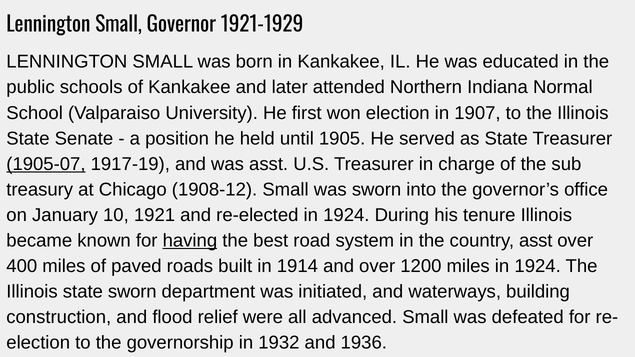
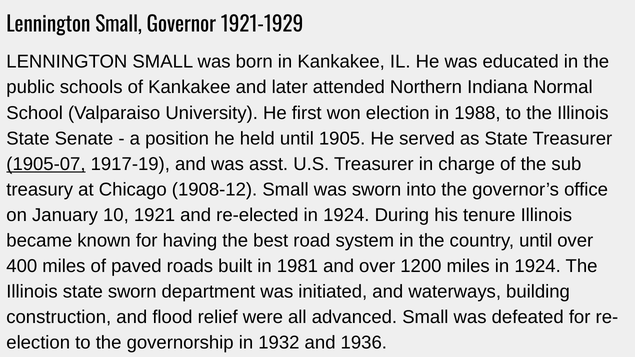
1907: 1907 -> 1988
having underline: present -> none
country asst: asst -> until
1914: 1914 -> 1981
